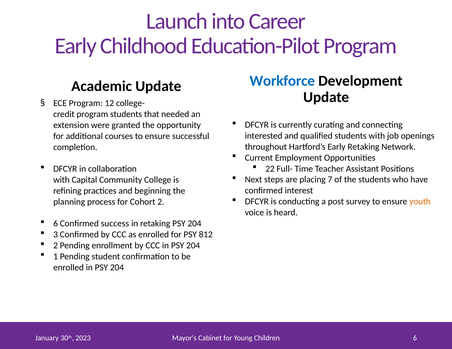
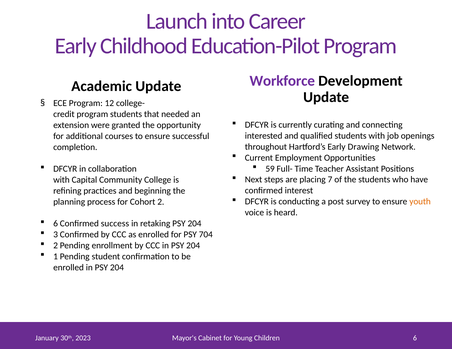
Workforce colour: blue -> purple
Early Retaking: Retaking -> Drawing
22: 22 -> 59
812: 812 -> 704
